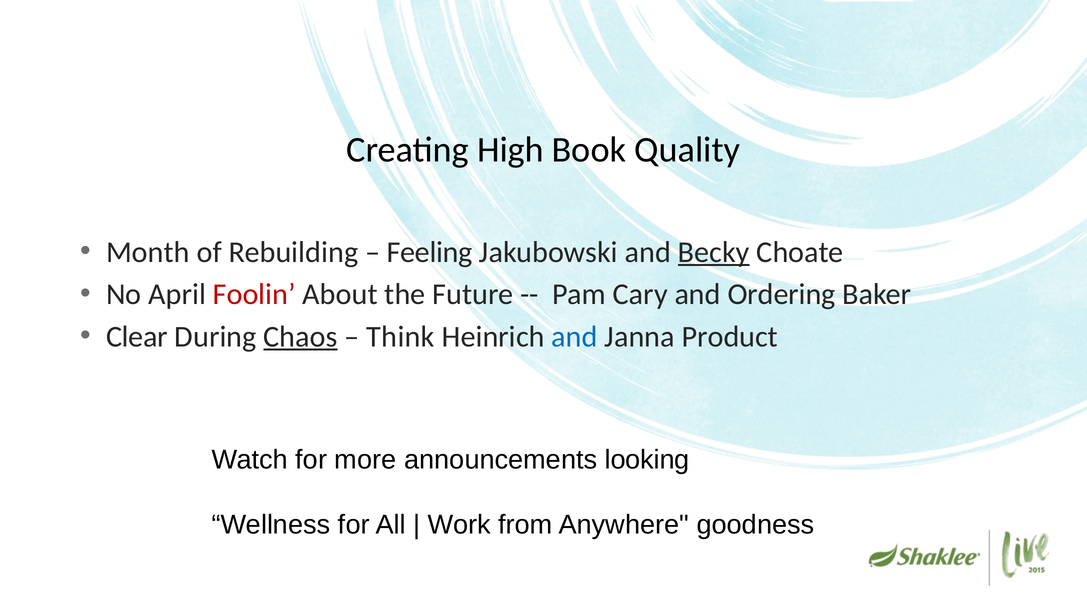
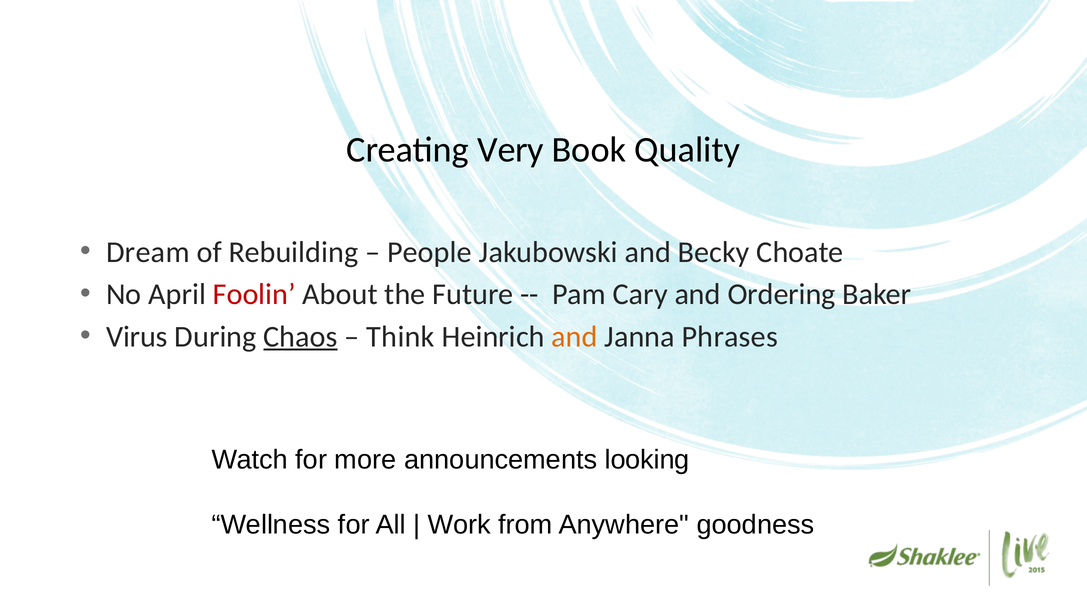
High: High -> Very
Month: Month -> Dream
Feeling: Feeling -> People
Becky underline: present -> none
Clear: Clear -> Virus
and at (575, 337) colour: blue -> orange
Product: Product -> Phrases
